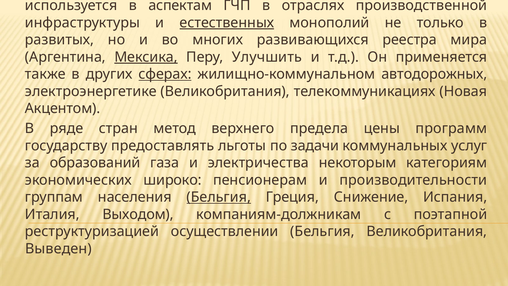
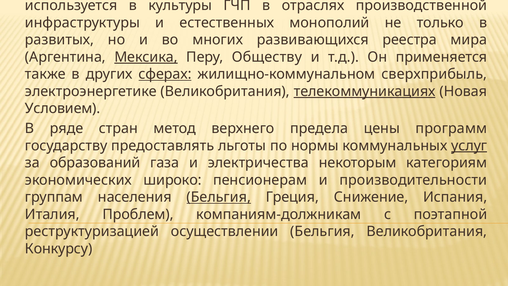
аспектам: аспектам -> культуры
естественных underline: present -> none
Улучшить: Улучшить -> Обществу
автодорожных: автодорожных -> сверхприбыль
телекоммуникациях underline: none -> present
Акцентом: Акцентом -> Условием
задачи: задачи -> нормы
услуг underline: none -> present
Выходом: Выходом -> Проблем
Выведен: Выведен -> Конкурсу
